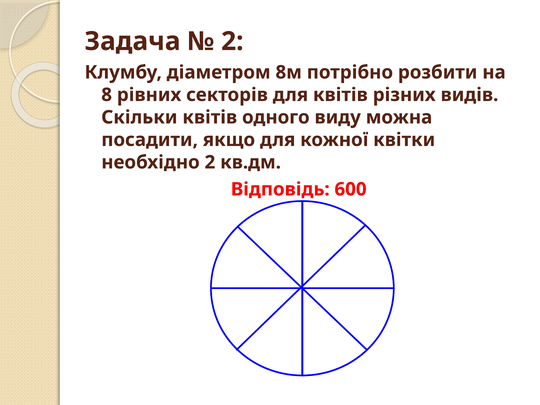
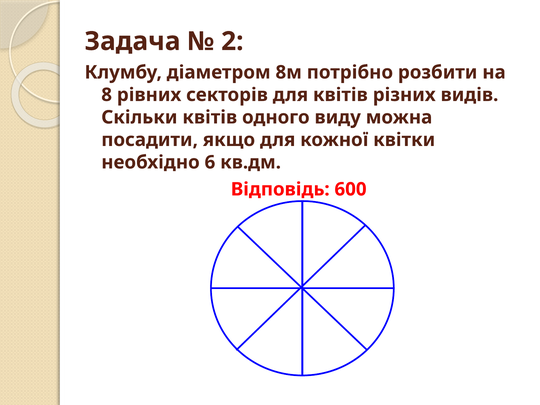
необхідно 2: 2 -> 6
